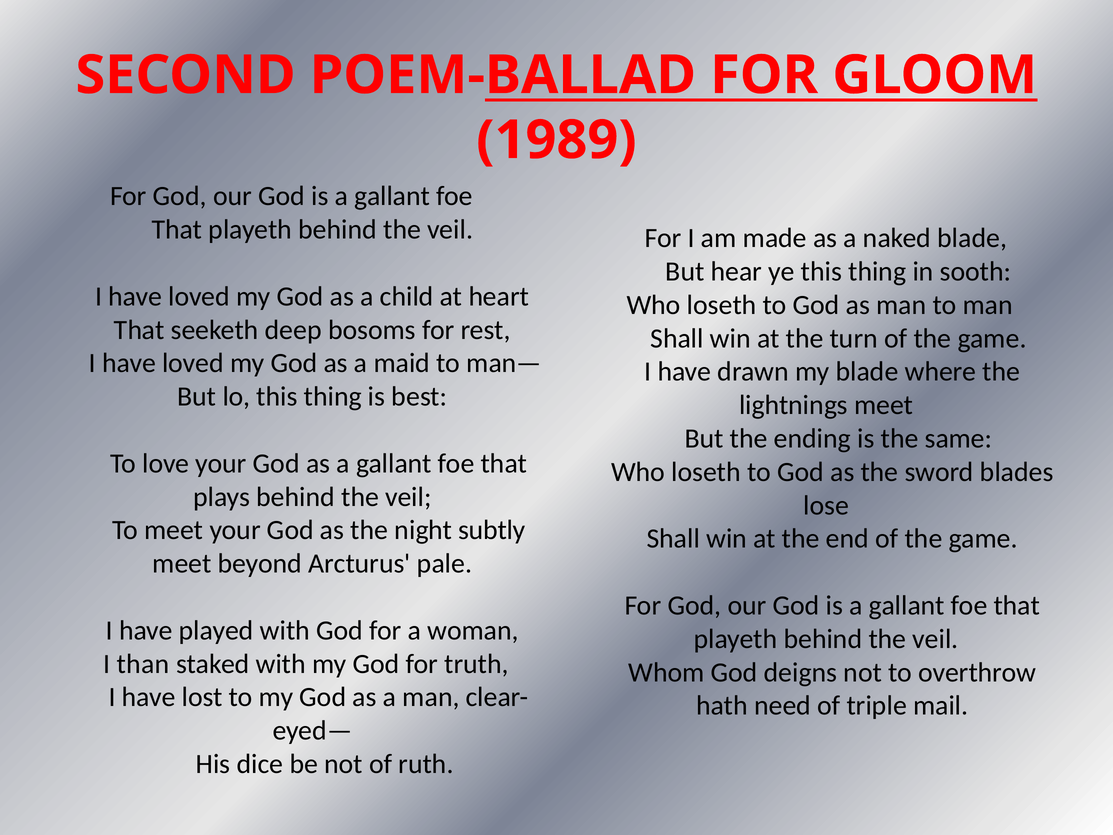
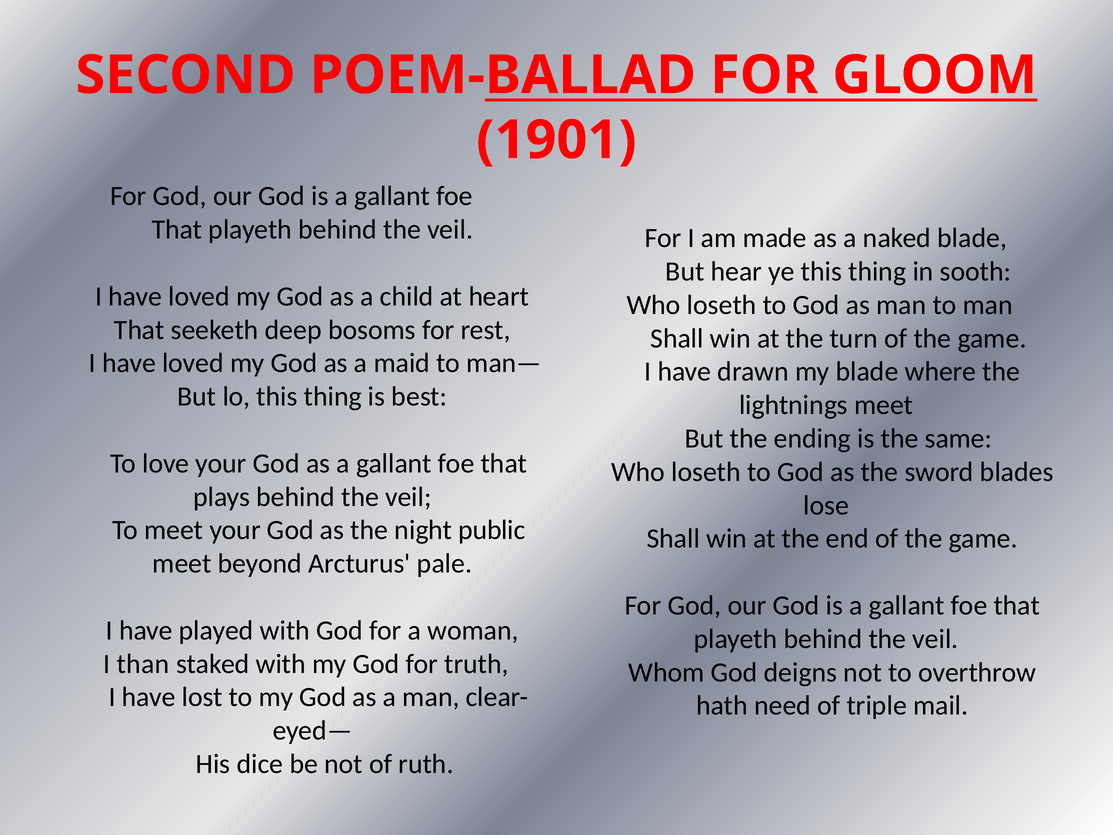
1989: 1989 -> 1901
subtly: subtly -> public
